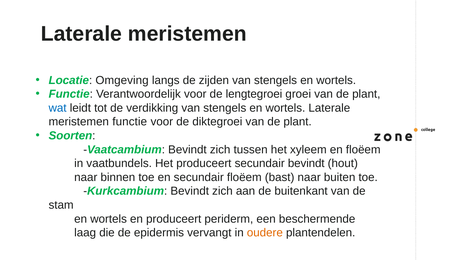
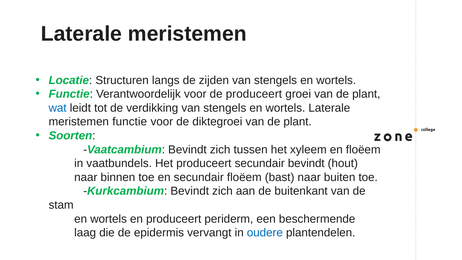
Omgeving: Omgeving -> Structuren
de lengtegroei: lengtegroei -> produceert
oudere colour: orange -> blue
